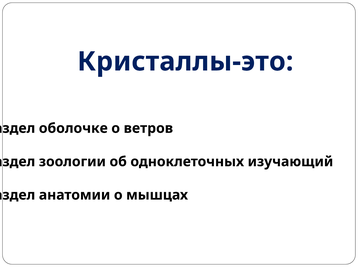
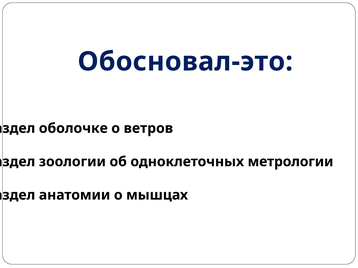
Кристаллы-это: Кристаллы-это -> Обосновал-это
изучающий: изучающий -> метрологии
